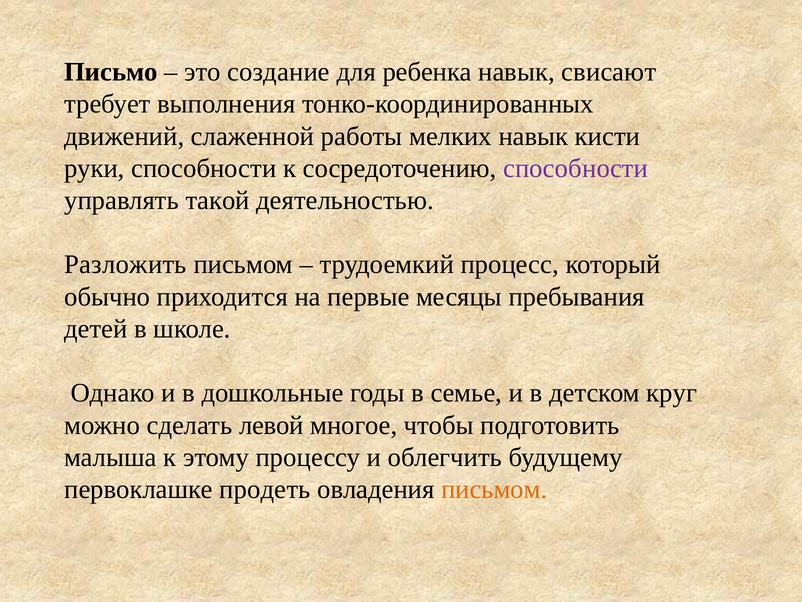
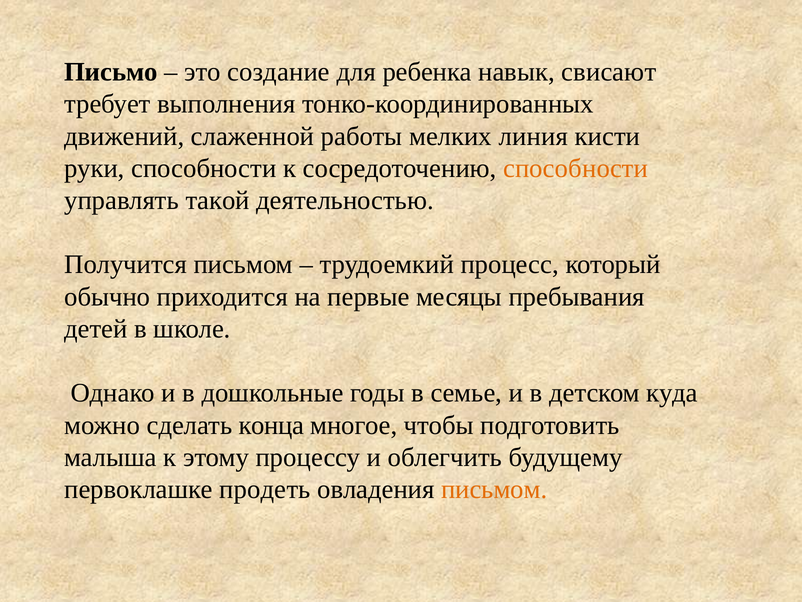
мелких навык: навык -> линия
способности at (576, 168) colour: purple -> orange
Разложить: Разложить -> Получится
круг: круг -> куда
левой: левой -> конца
